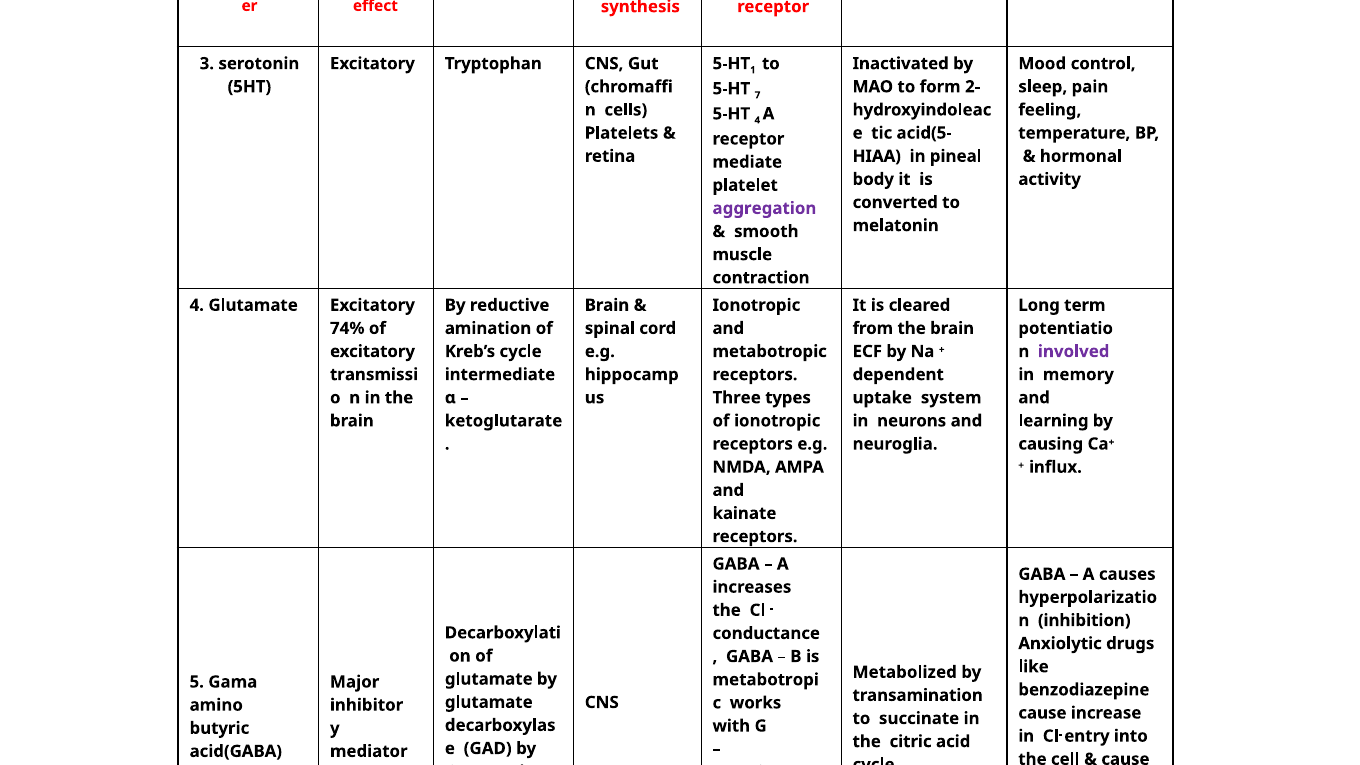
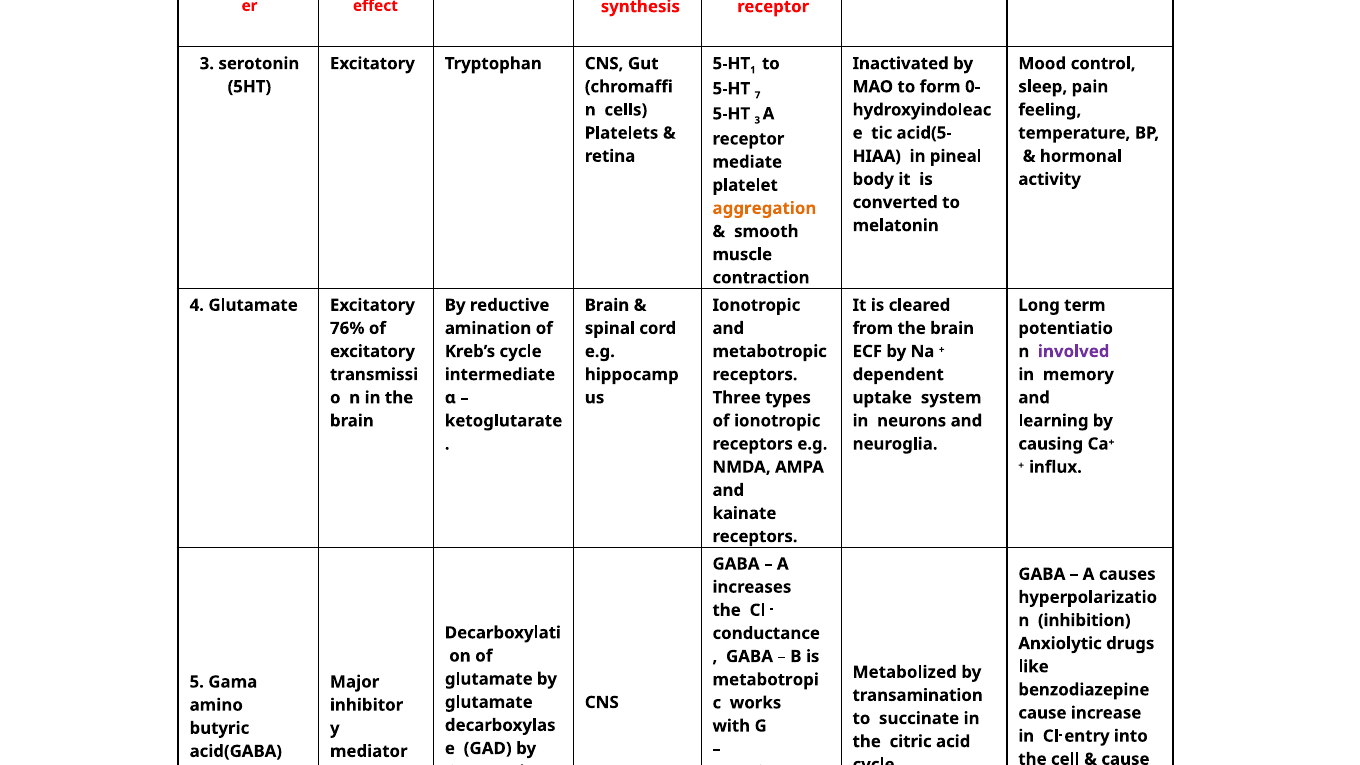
2-: 2- -> 0-
5-HT 4: 4 -> 3
aggregation colour: purple -> orange
74%: 74% -> 76%
